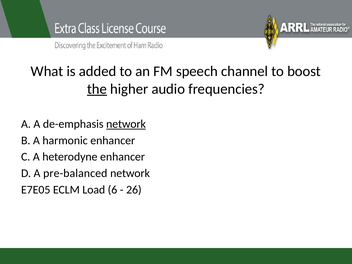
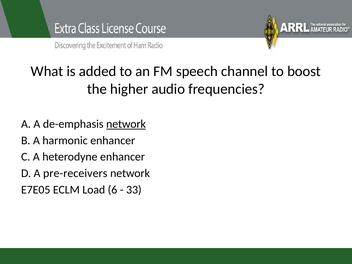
the underline: present -> none
pre-balanced: pre-balanced -> pre-receivers
26: 26 -> 33
